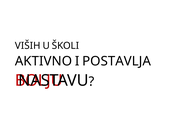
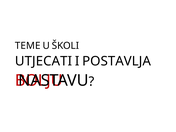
VIŠIH: VIŠIH -> TEME
AKTIVNO: AKTIVNO -> UTJECATI
